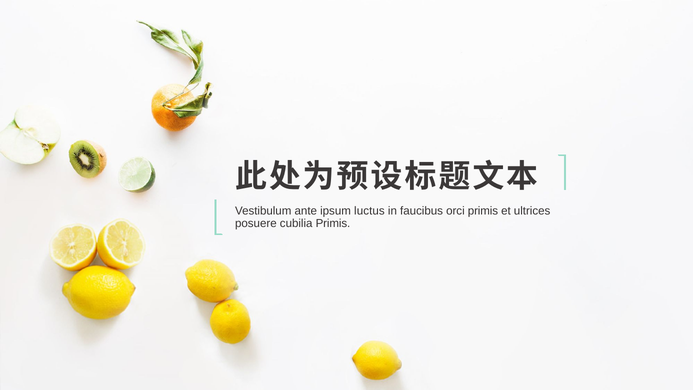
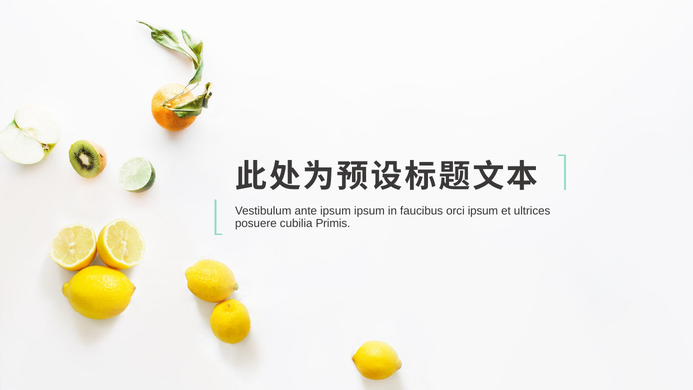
ipsum luctus: luctus -> ipsum
orci primis: primis -> ipsum
